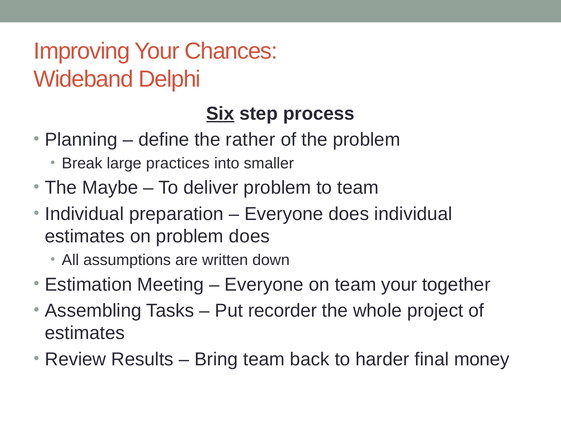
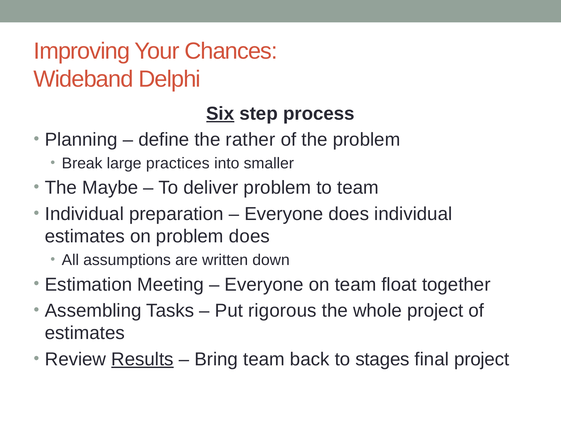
team your: your -> float
recorder: recorder -> rigorous
Results underline: none -> present
harder: harder -> stages
final money: money -> project
